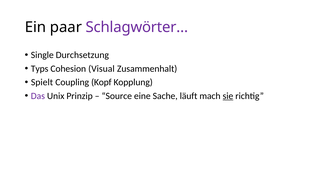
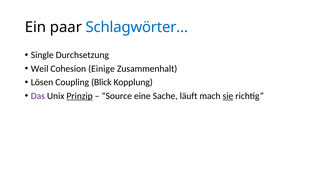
Schlagwörter… colour: purple -> blue
Typs: Typs -> Weil
Visual: Visual -> Einige
Spielt: Spielt -> Lösen
Kopf: Kopf -> Blick
Prinzip underline: none -> present
